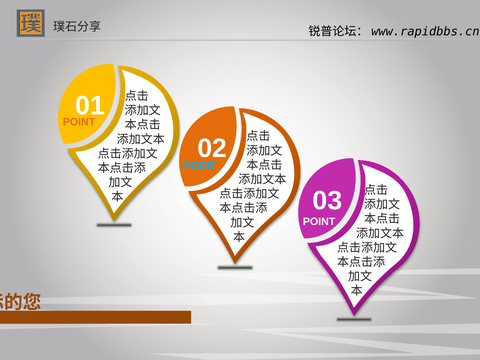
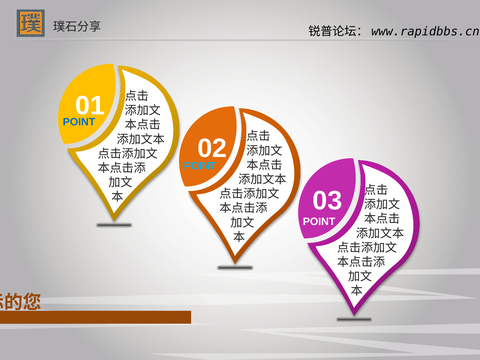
POINT at (79, 122) colour: orange -> blue
